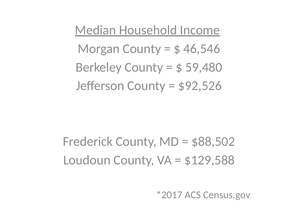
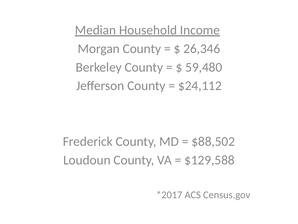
46,546: 46,546 -> 26,346
$92,526: $92,526 -> $24,112
